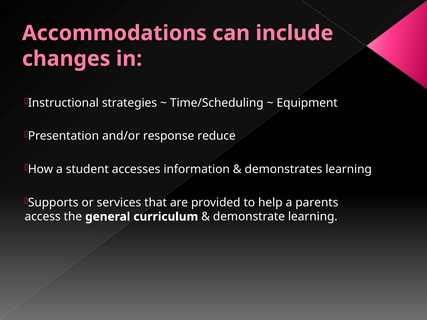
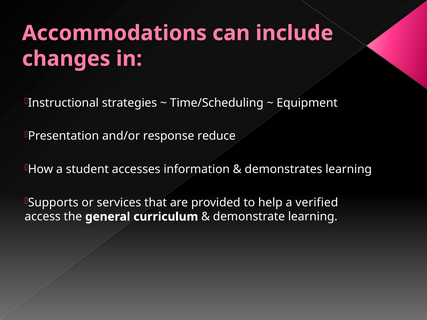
parents: parents -> verified
